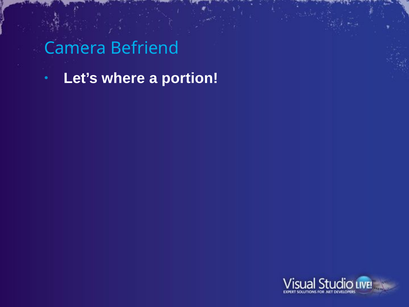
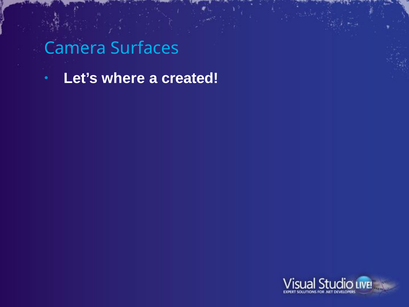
Befriend: Befriend -> Surfaces
portion: portion -> created
